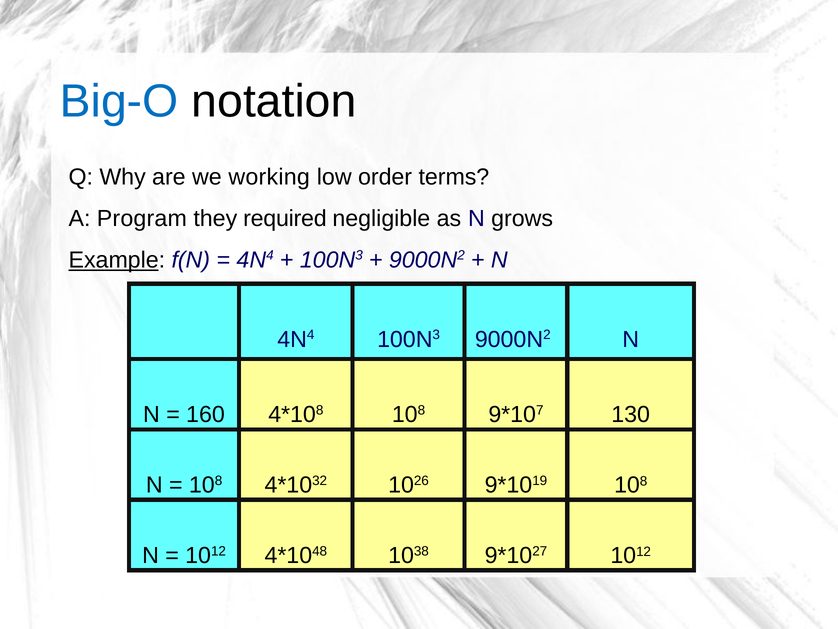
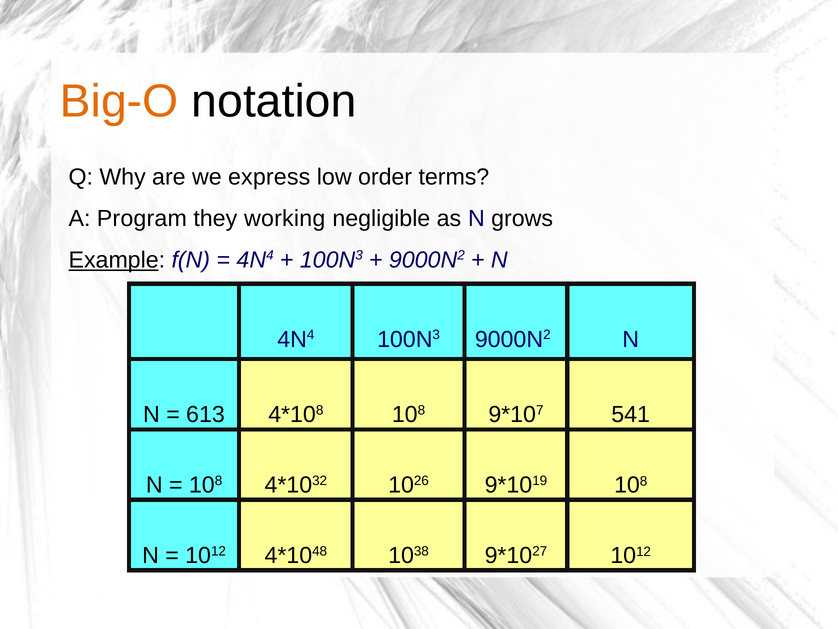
Big-O colour: blue -> orange
working: working -> express
required: required -> working
160: 160 -> 613
130: 130 -> 541
